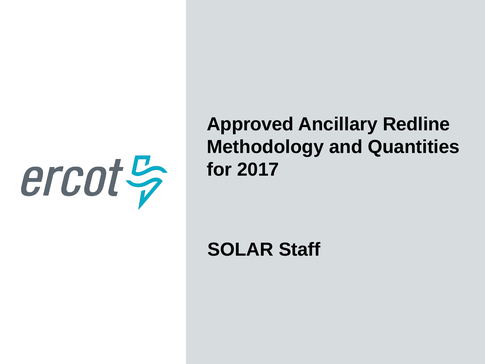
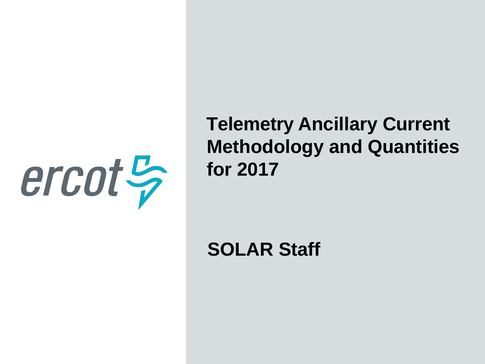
Approved: Approved -> Telemetry
Redline: Redline -> Current
